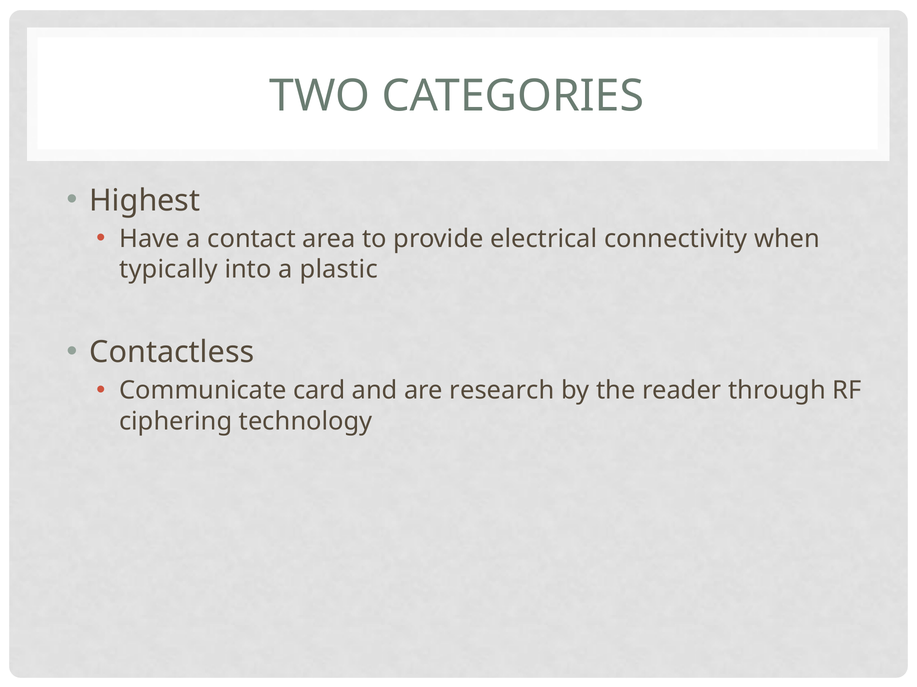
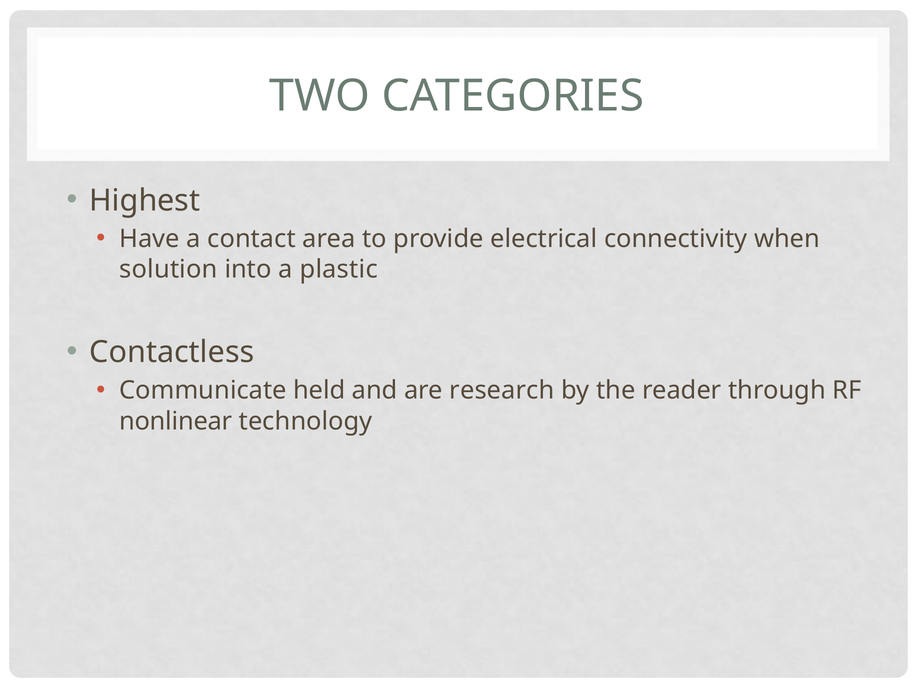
typically: typically -> solution
card: card -> held
ciphering: ciphering -> nonlinear
